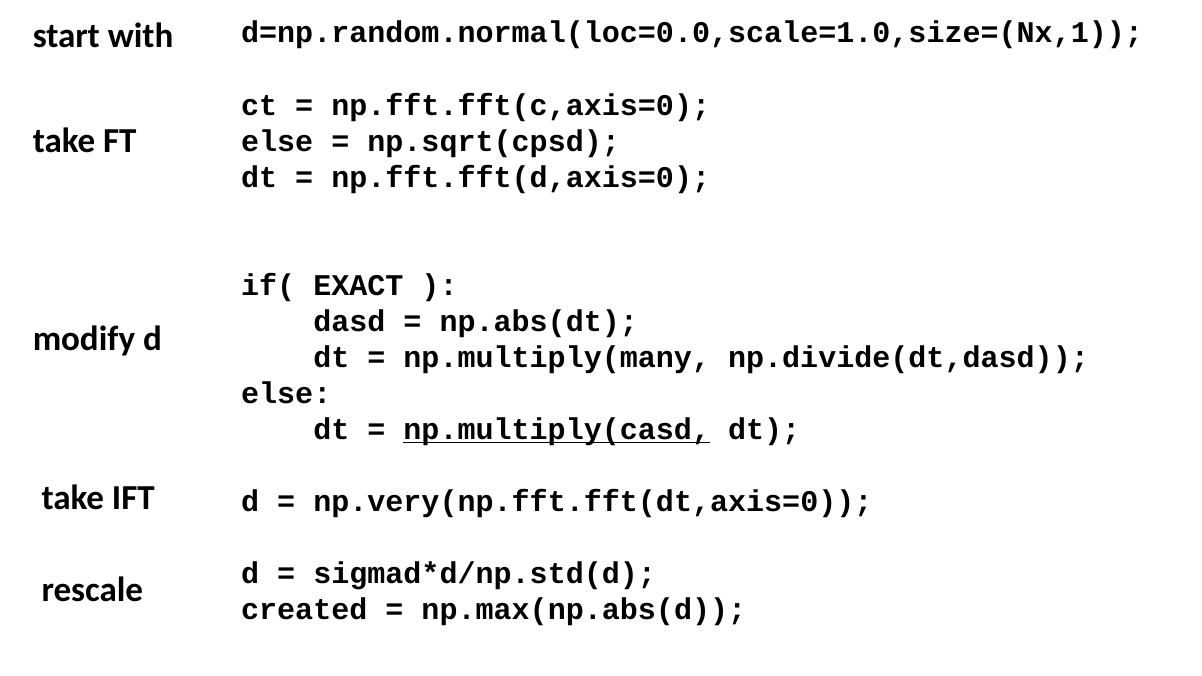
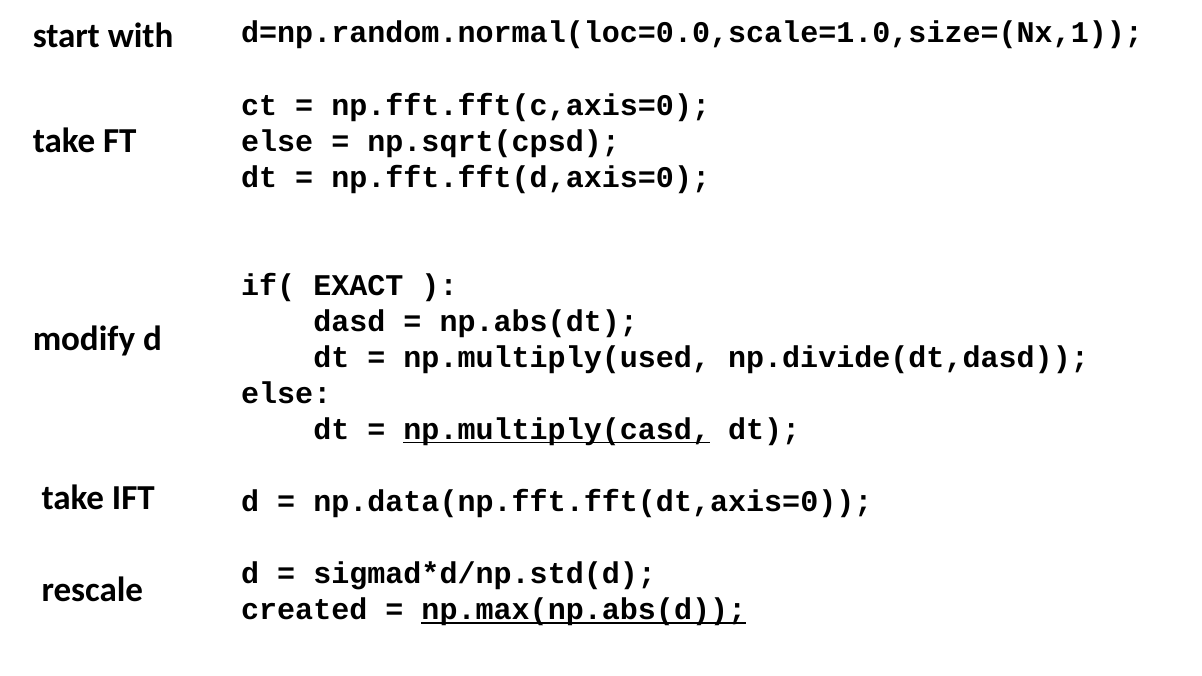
np.multiply(many: np.multiply(many -> np.multiply(used
np.very(np.fft.fft(dt,axis=0: np.very(np.fft.fft(dt,axis=0 -> np.data(np.fft.fft(dt,axis=0
np.max(np.abs(d underline: none -> present
